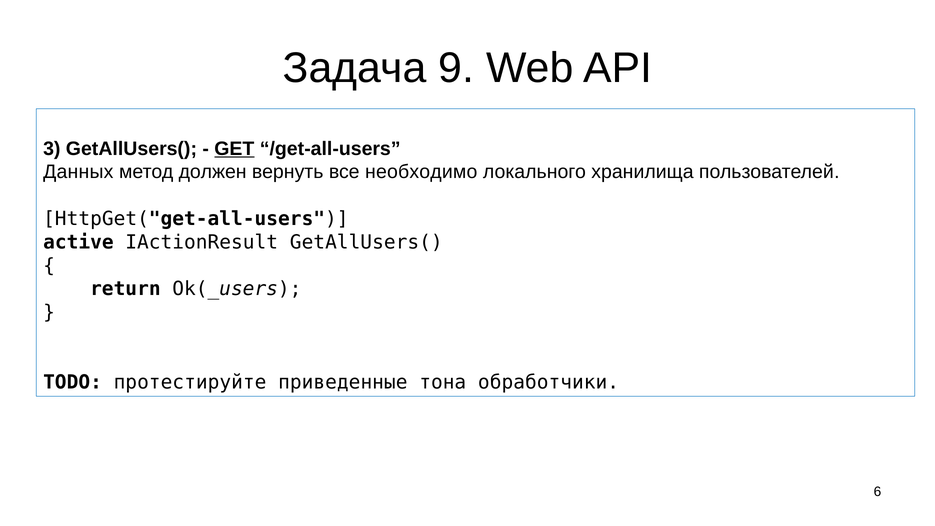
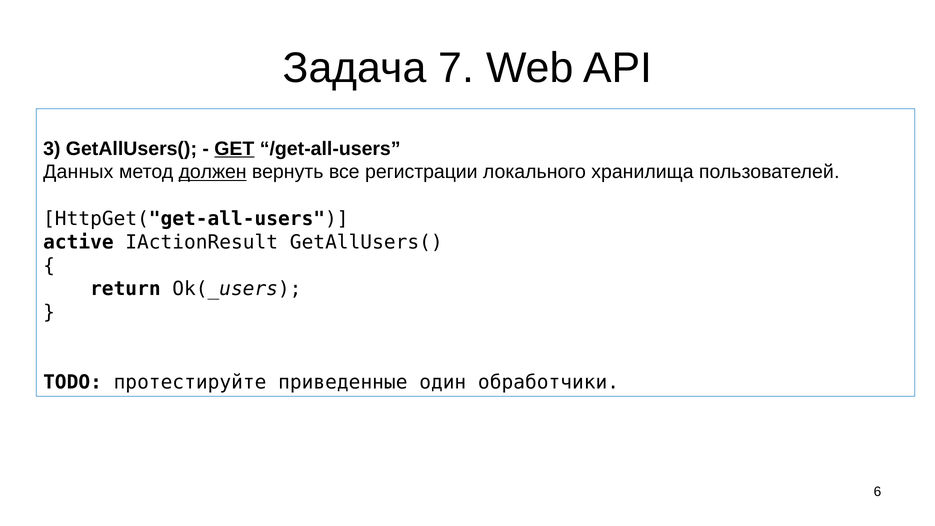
9: 9 -> 7
должен underline: none -> present
необходимо: необходимо -> регистрации
тона: тона -> один
